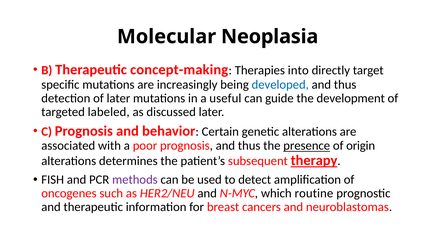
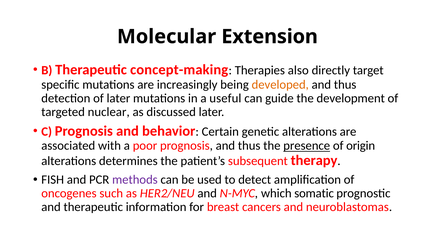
Neoplasia: Neoplasia -> Extension
into: into -> also
developed colour: blue -> orange
labeled: labeled -> nuclear
therapy underline: present -> none
routine: routine -> somatic
